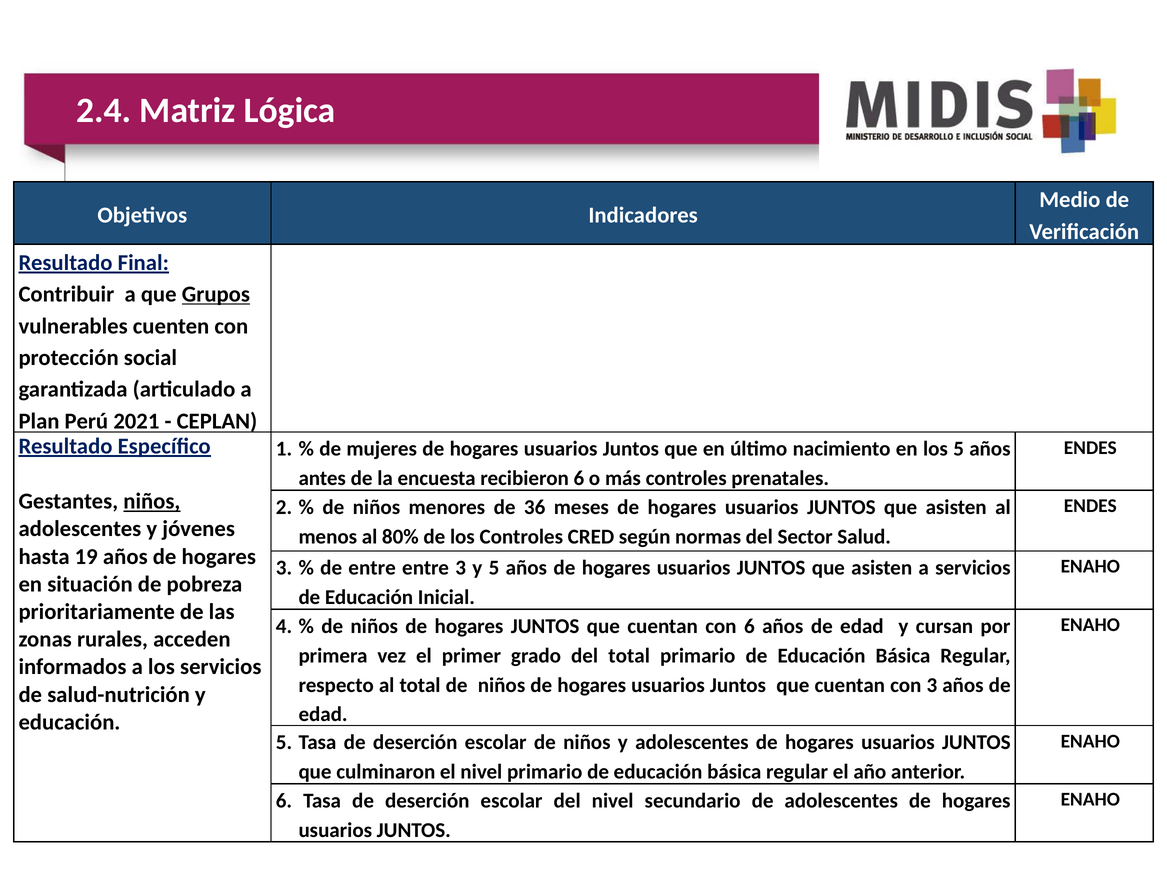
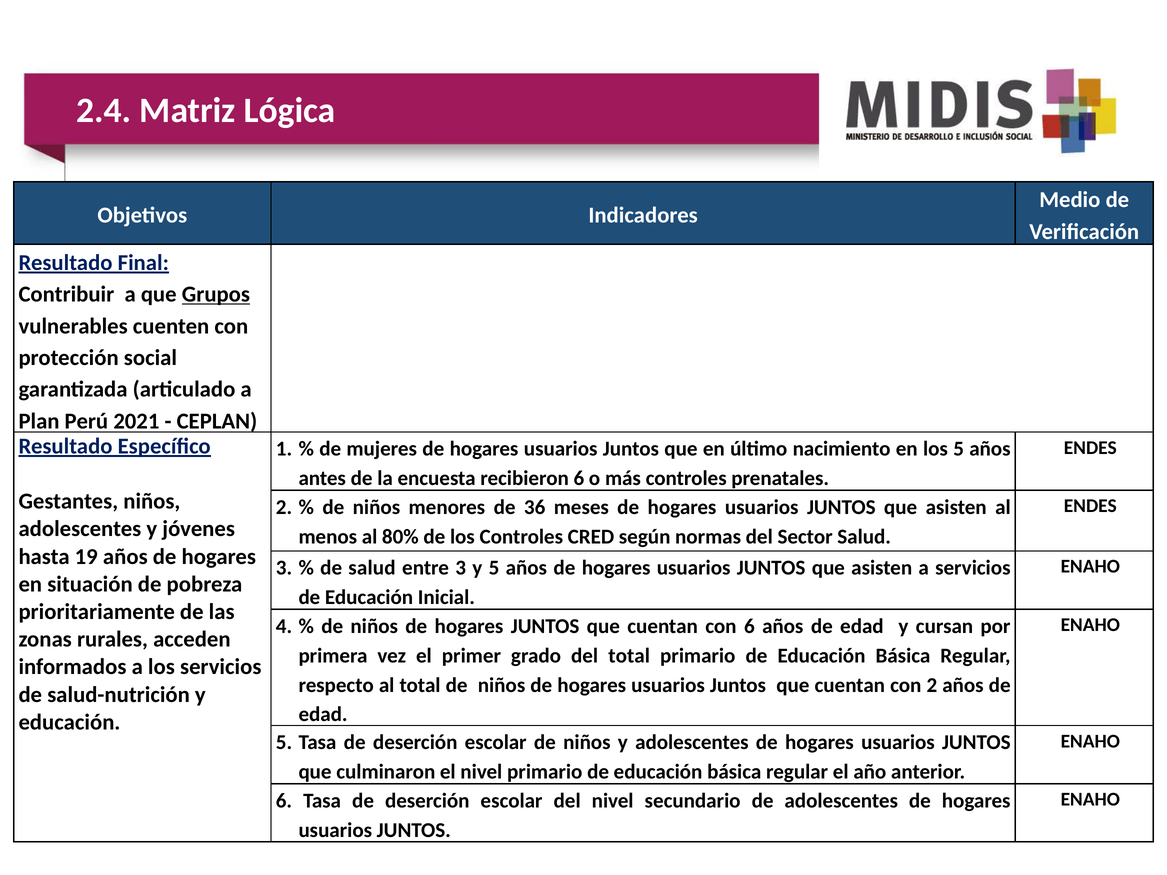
niños at (152, 501) underline: present -> none
de entre: entre -> salud
con 3: 3 -> 2
